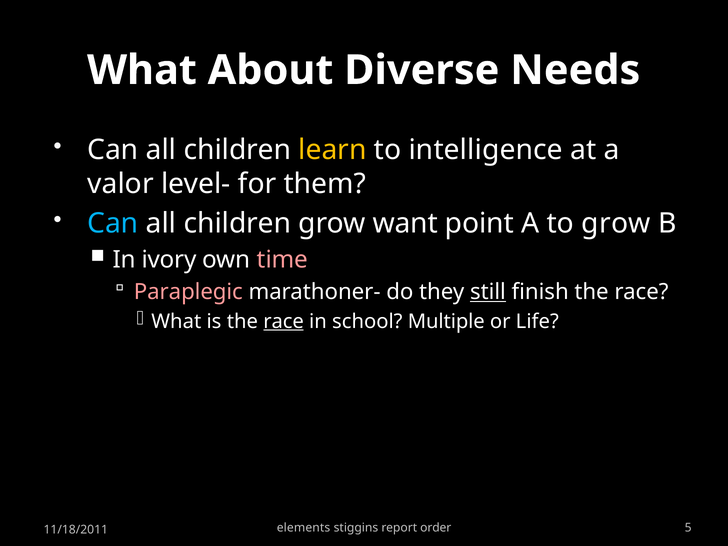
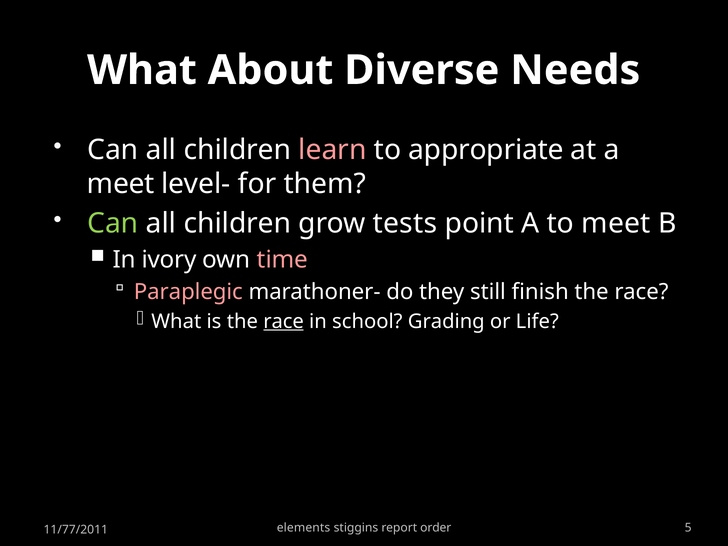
learn colour: yellow -> pink
intelligence: intelligence -> appropriate
valor at (121, 184): valor -> meet
Can at (113, 224) colour: light blue -> light green
want: want -> tests
to grow: grow -> meet
still underline: present -> none
Multiple: Multiple -> Grading
11/18/2011: 11/18/2011 -> 11/77/2011
